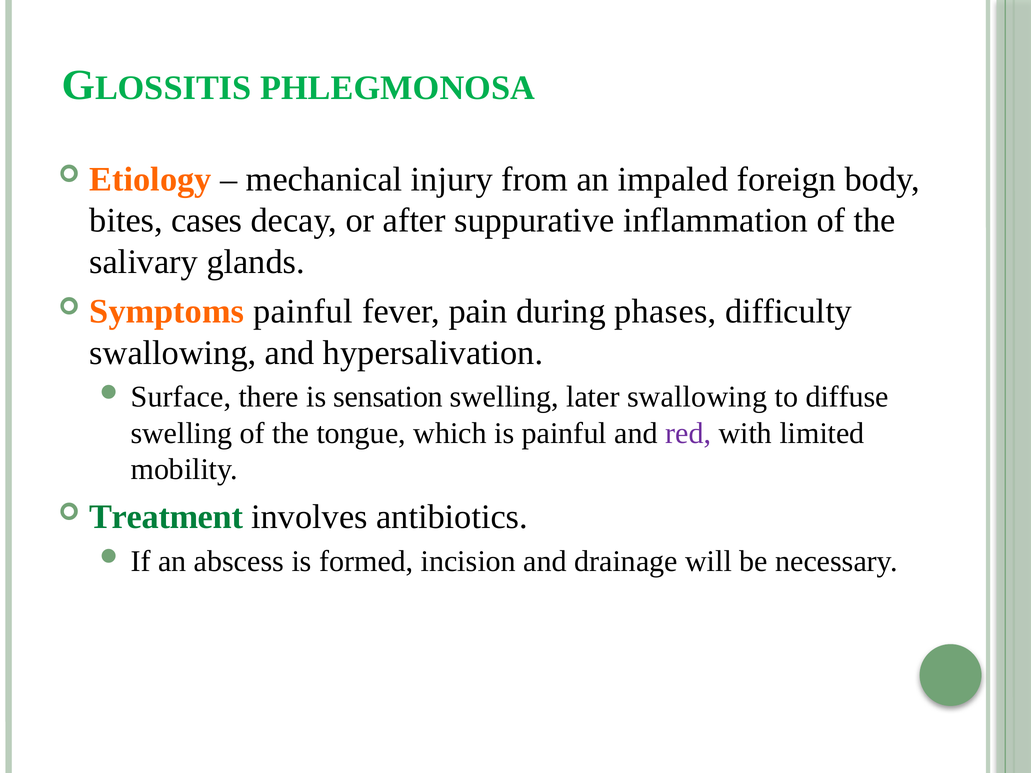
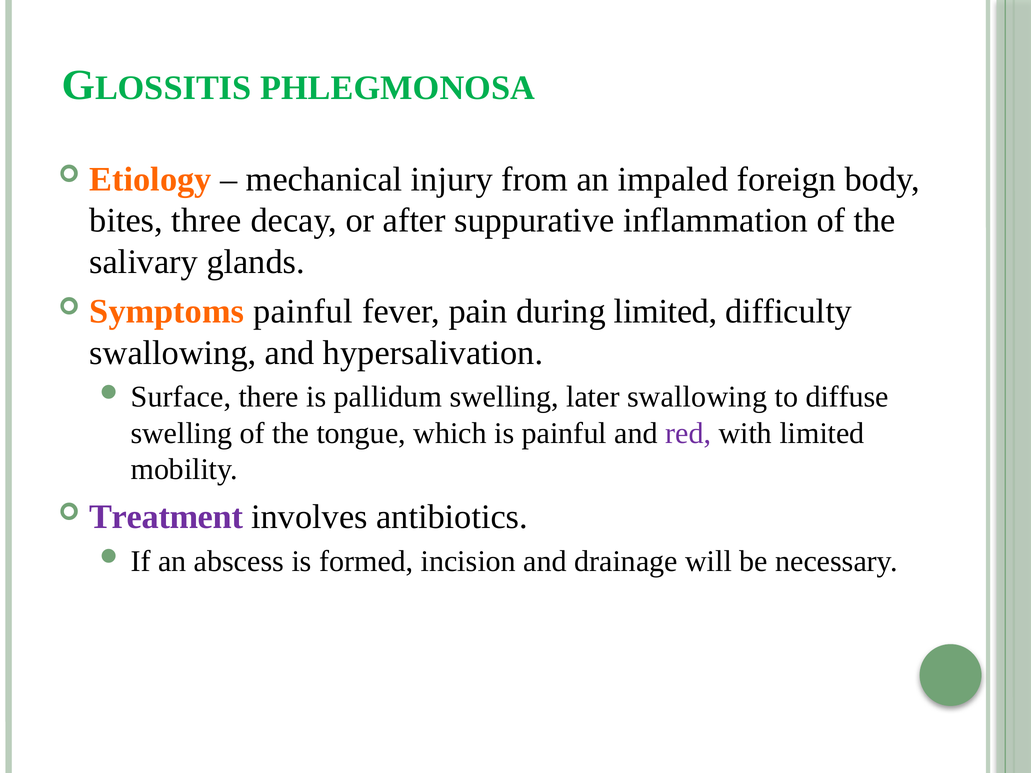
cases: cases -> three
during phases: phases -> limited
sensation: sensation -> pallidum
Treatment colour: green -> purple
